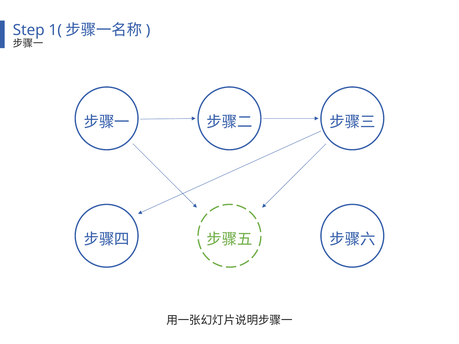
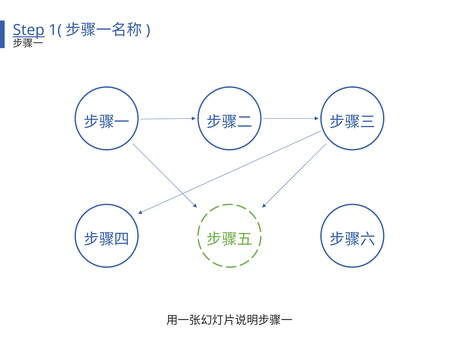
Step underline: none -> present
